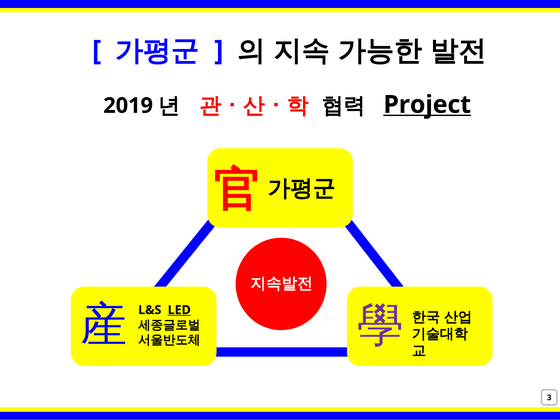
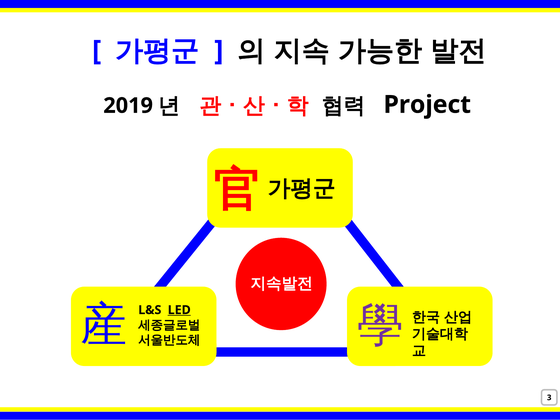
Project underline: present -> none
